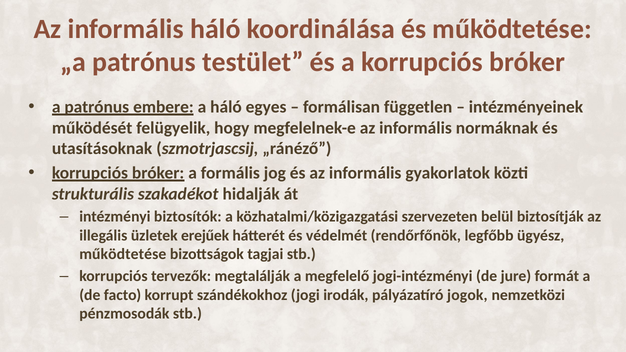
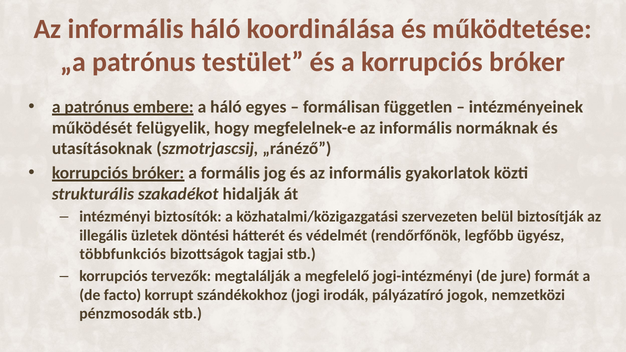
erejűek: erejűek -> döntési
működtetése at (123, 254): működtetése -> többfunkciós
